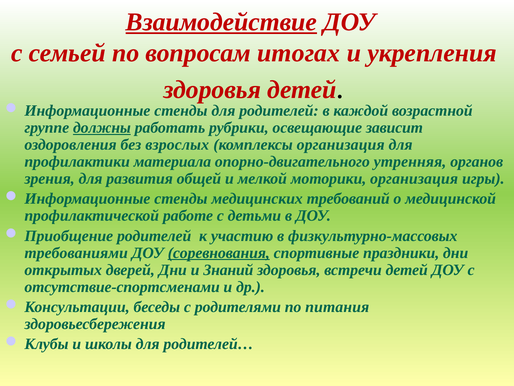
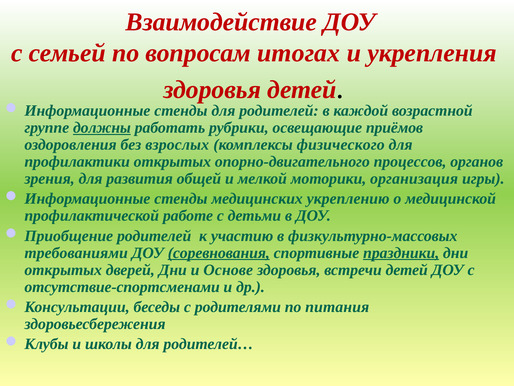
Взаимодействие underline: present -> none
зависит: зависит -> приёмов
комплексы организация: организация -> физического
профилактики материала: материала -> открытых
утренняя: утренняя -> процессов
требований: требований -> укреплению
праздники underline: none -> present
Знаний: Знаний -> Основе
